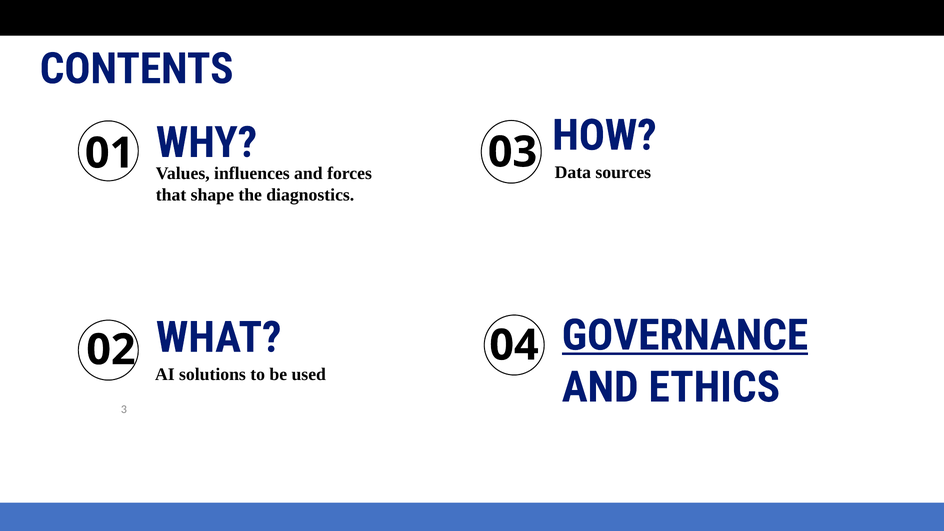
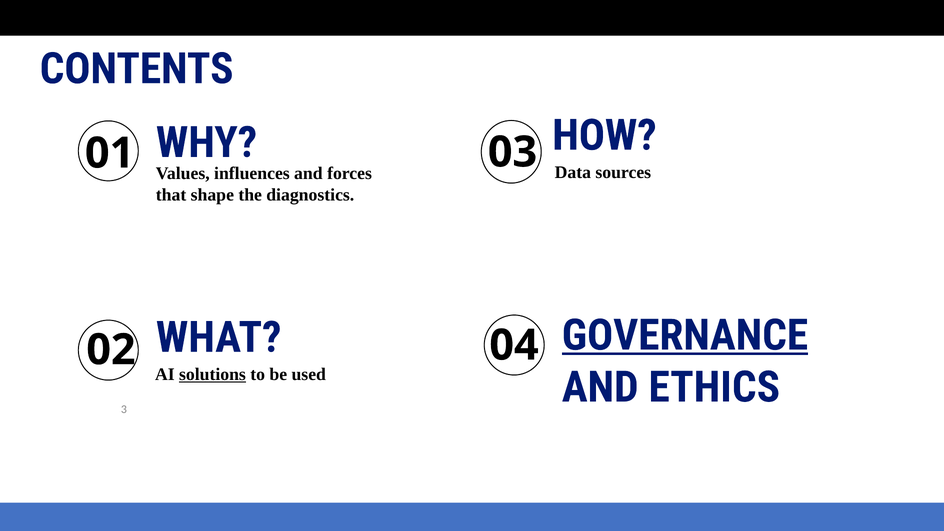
solutions underline: none -> present
